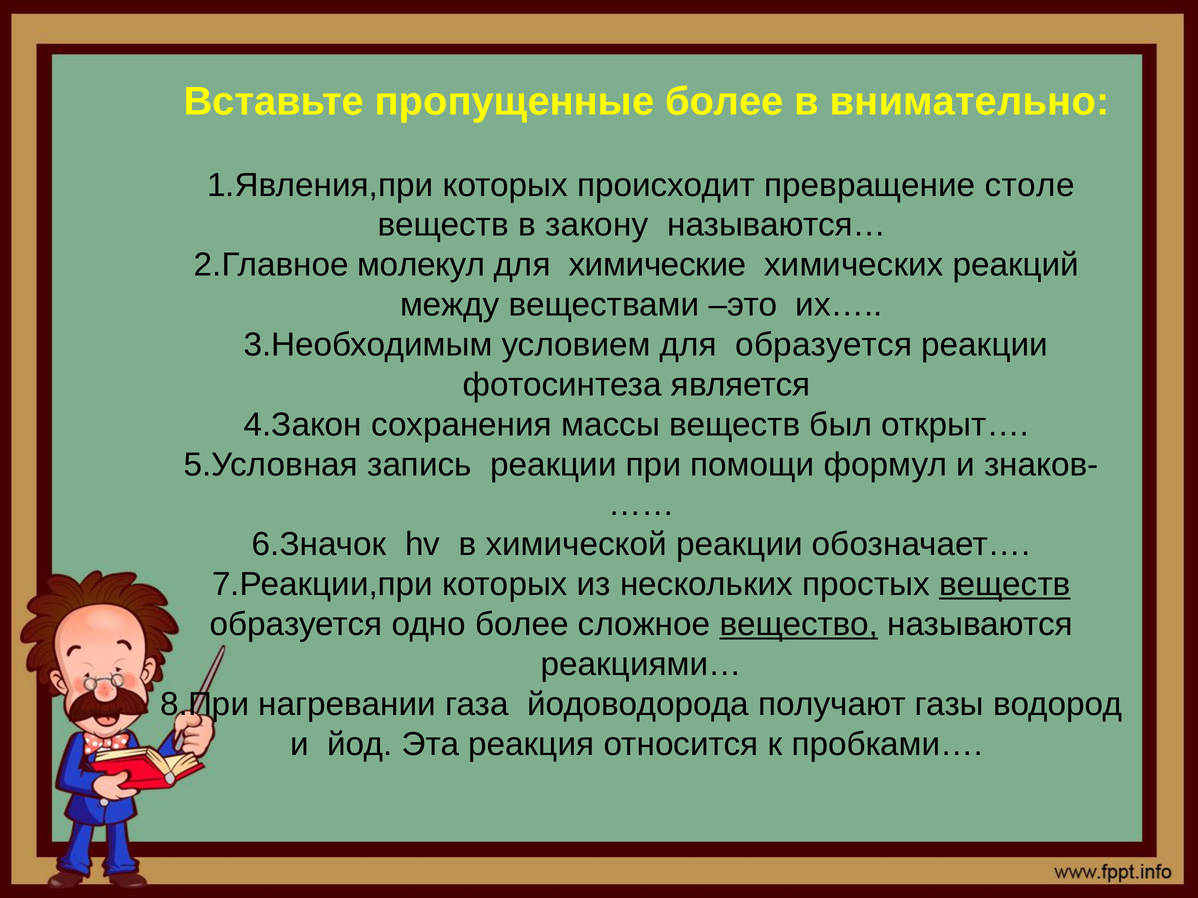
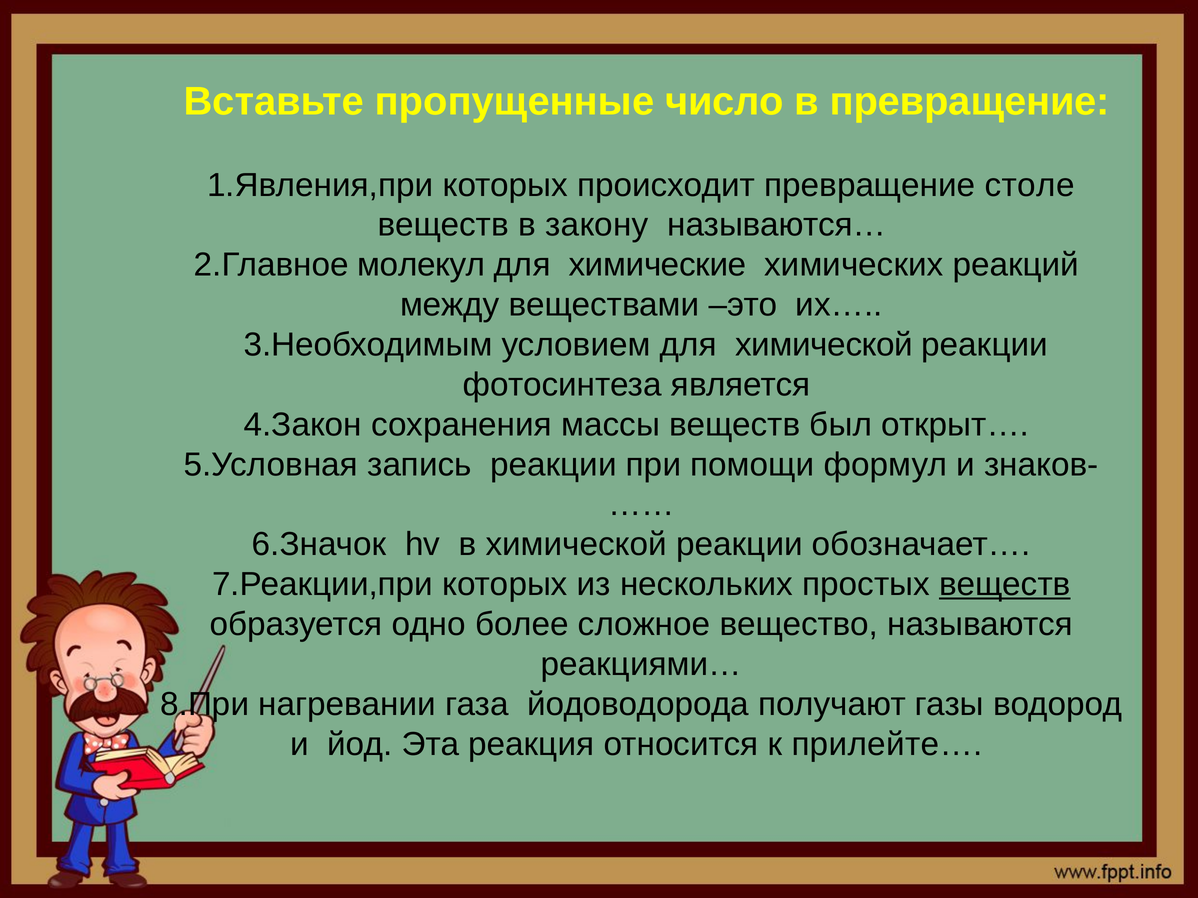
пропущенные более: более -> число
в внимательно: внимательно -> превращение
для образуется: образуется -> химической
вещество underline: present -> none
пробками…: пробками… -> прилейте…
